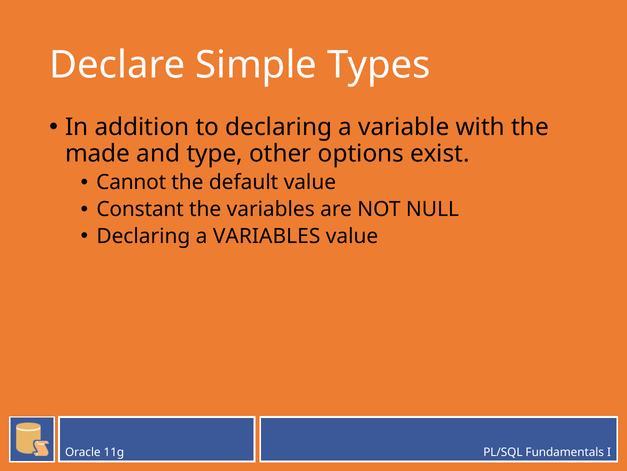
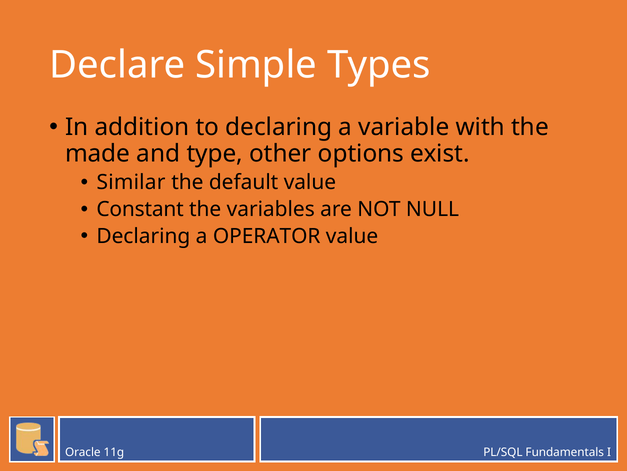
Cannot: Cannot -> Similar
a VARIABLES: VARIABLES -> OPERATOR
